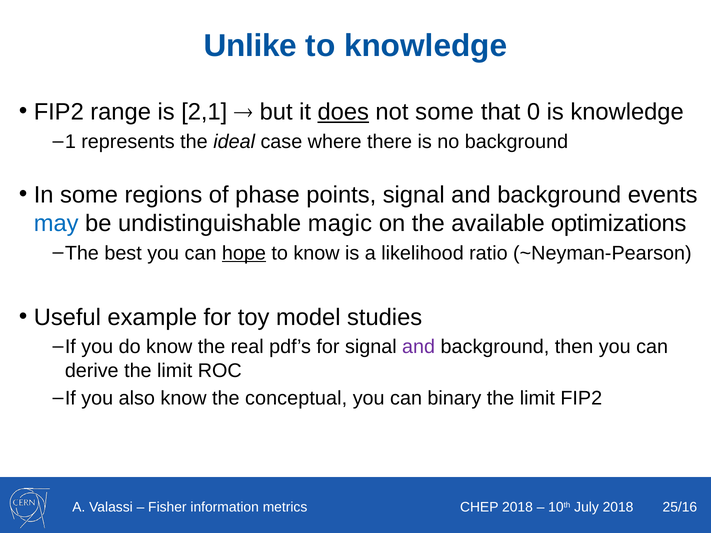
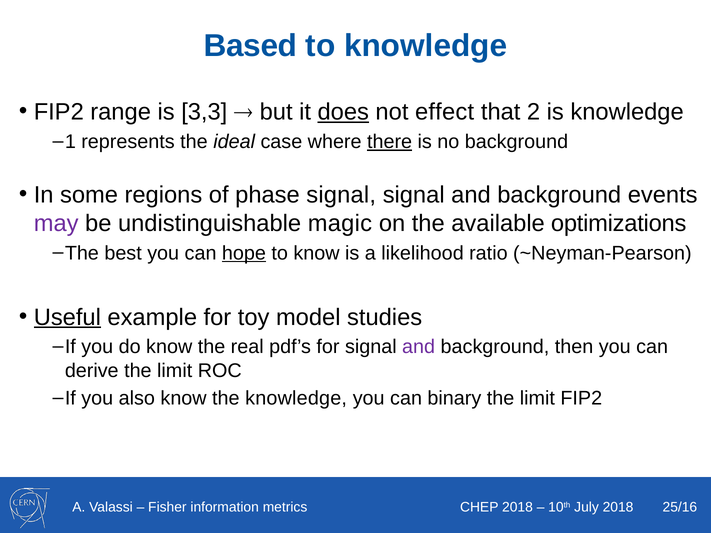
Unlike: Unlike -> Based
2,1: 2,1 -> 3,3
not some: some -> effect
0: 0 -> 2
there underline: none -> present
phase points: points -> signal
may colour: blue -> purple
Useful underline: none -> present
the conceptual: conceptual -> knowledge
